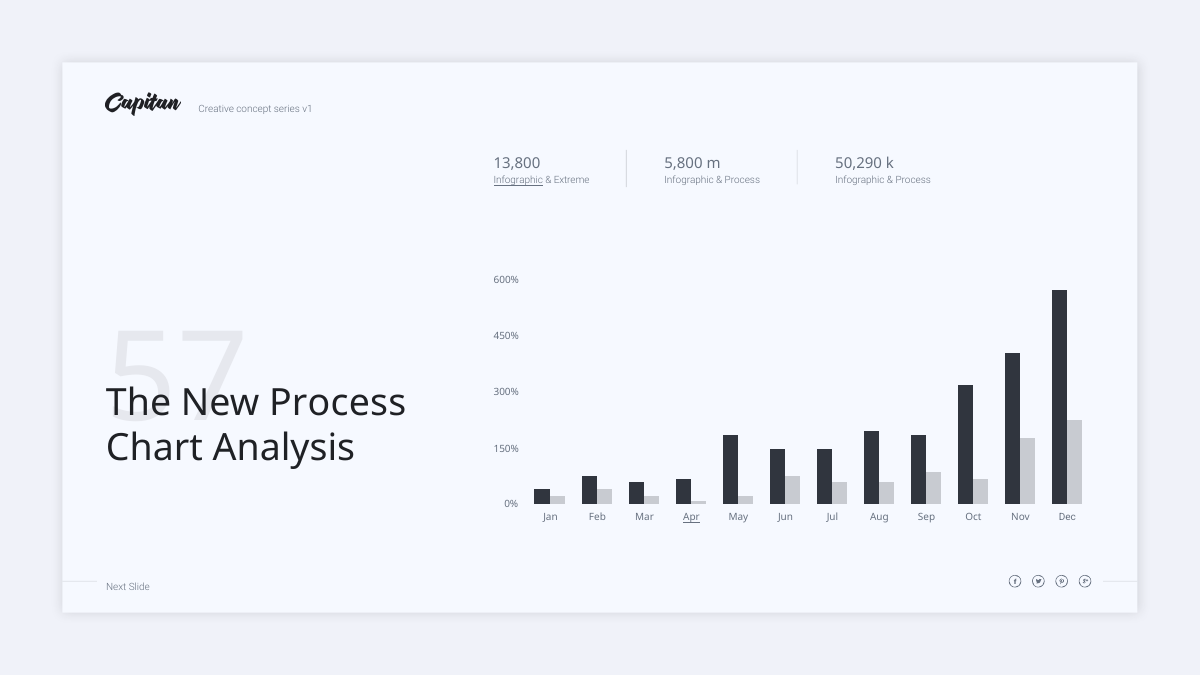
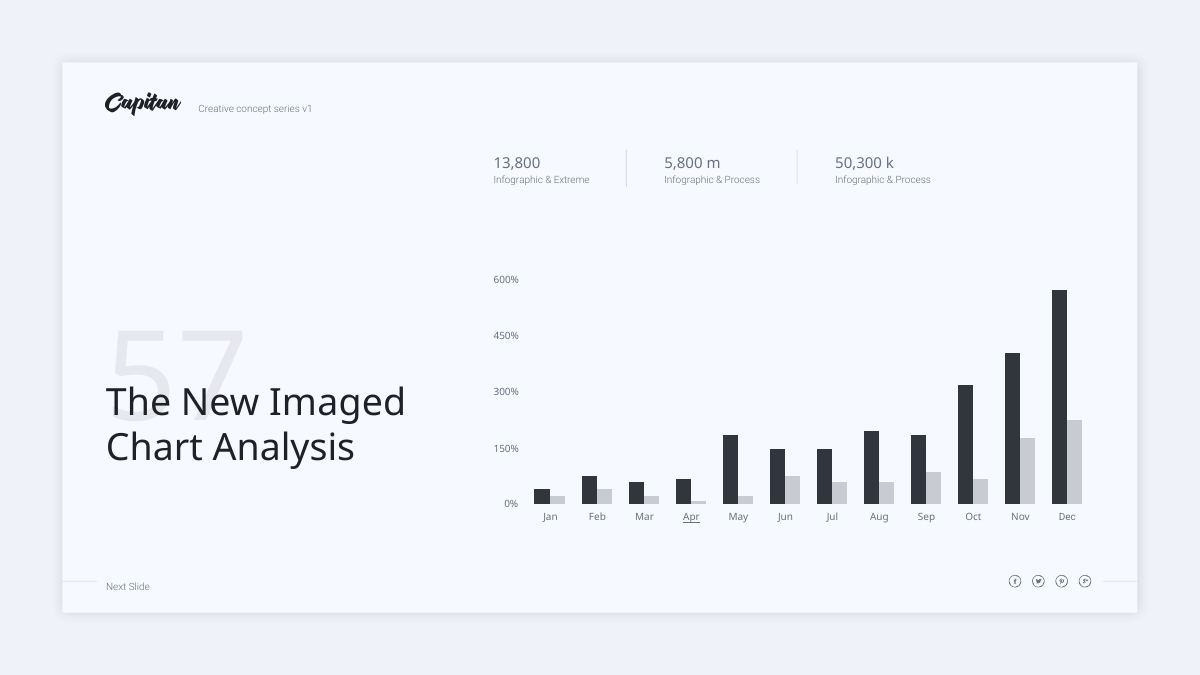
50,290: 50,290 -> 50,300
Infographic at (518, 181) underline: present -> none
Process at (338, 403): Process -> Imaged
